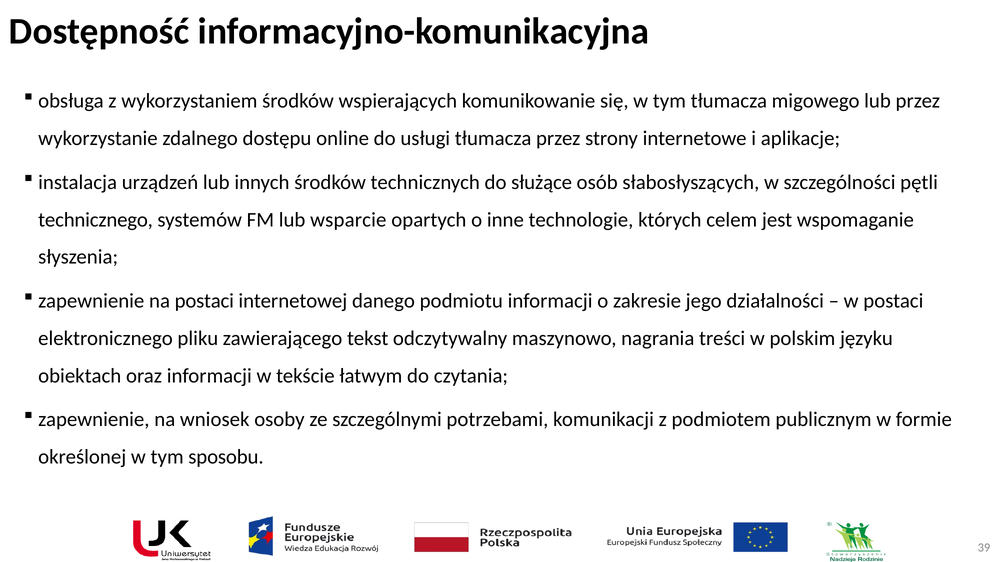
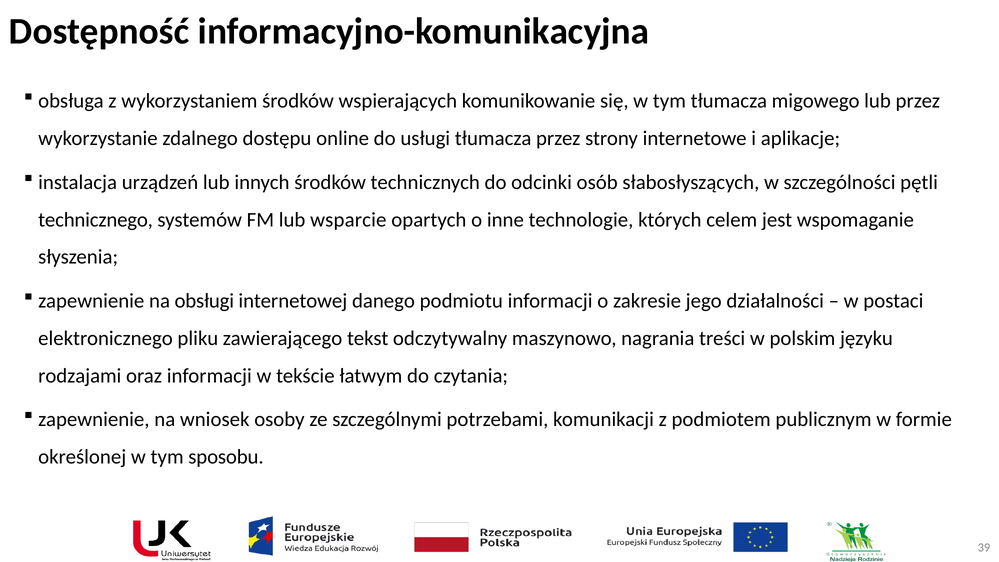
służące: służące -> odcinki
na postaci: postaci -> obsługi
obiektach: obiektach -> rodzajami
